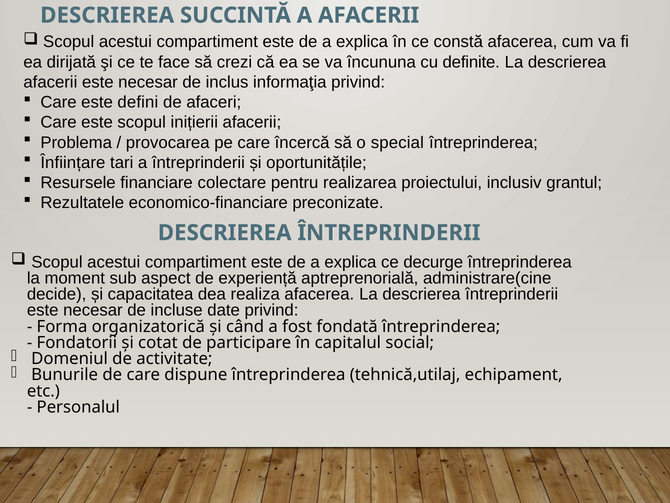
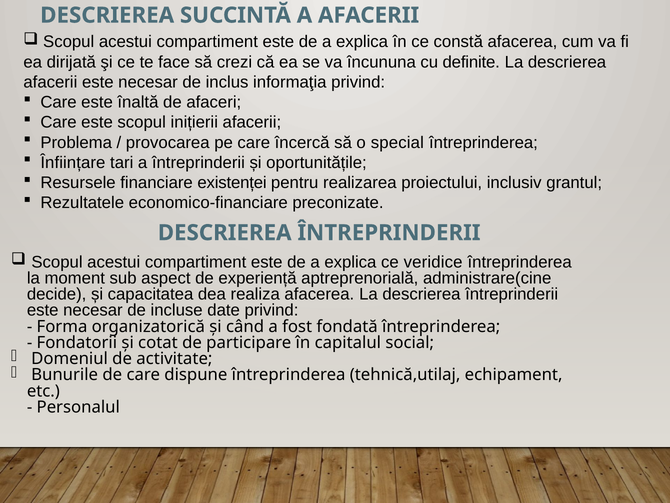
defini: defini -> înaltă
colectare: colectare -> existenței
decurge: decurge -> veridice
